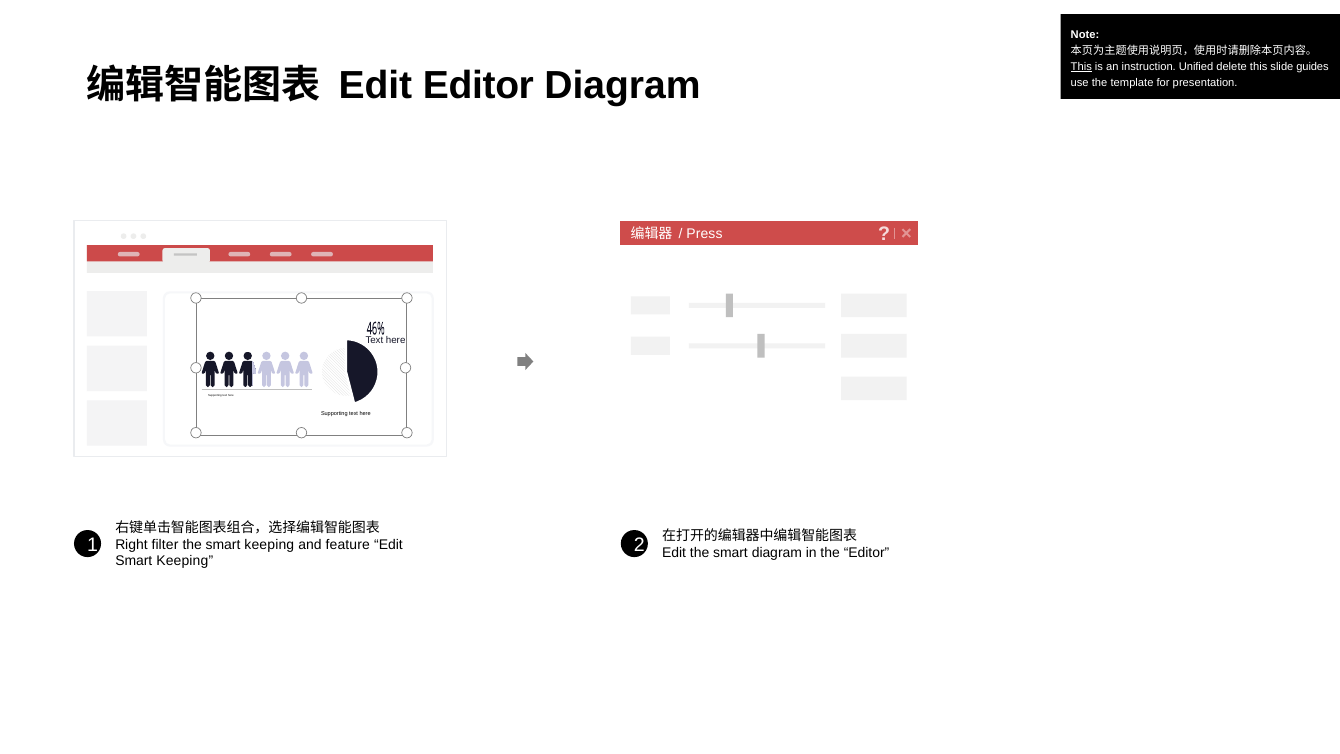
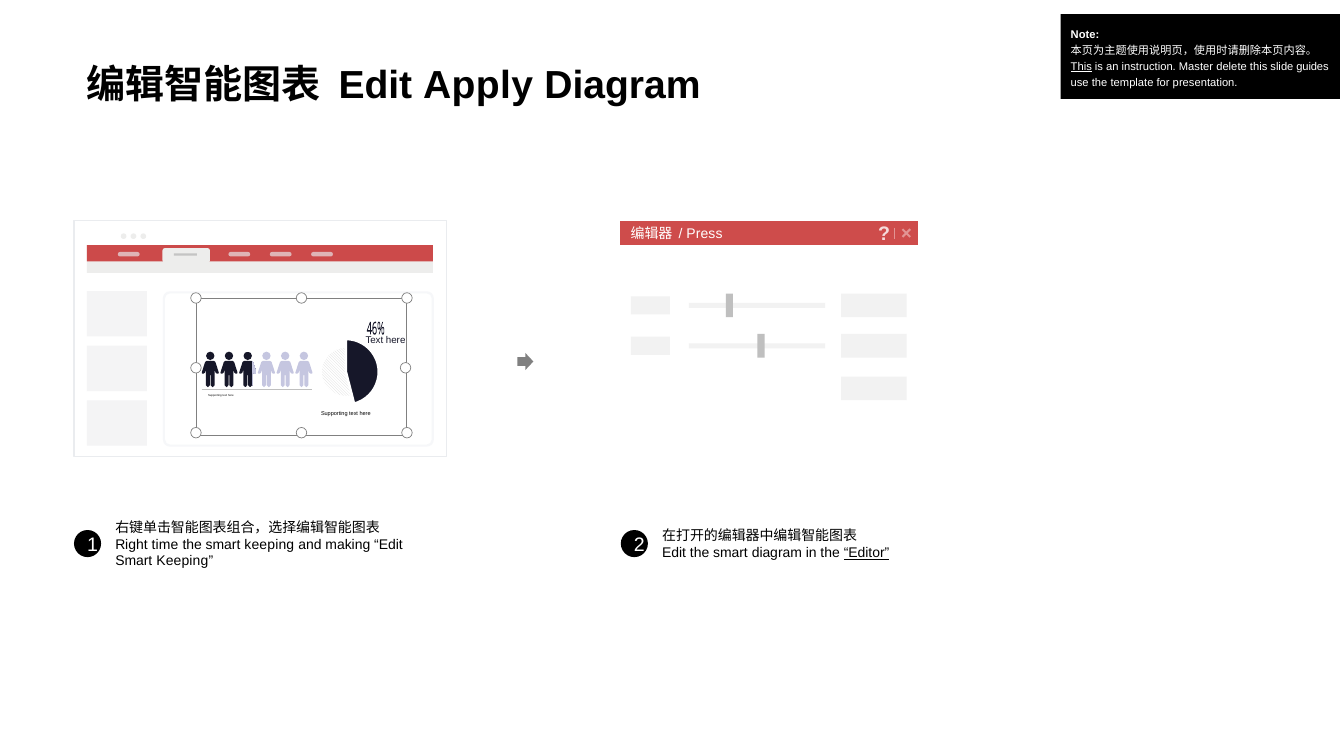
Unified: Unified -> Master
Edit Editor: Editor -> Apply
filter: filter -> time
feature: feature -> making
Editor at (867, 553) underline: none -> present
